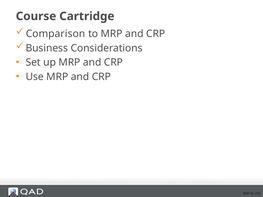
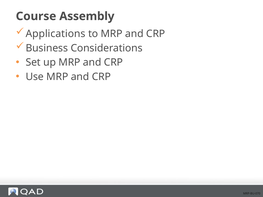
Cartridge: Cartridge -> Assembly
Comparison: Comparison -> Applications
